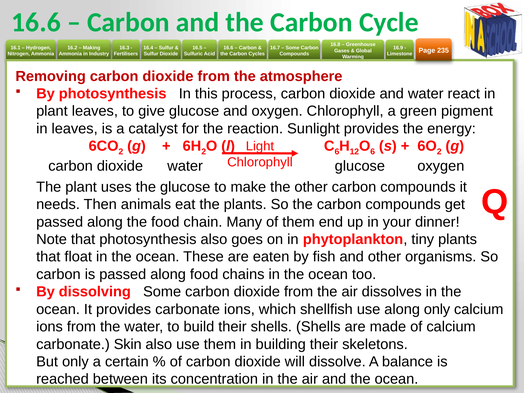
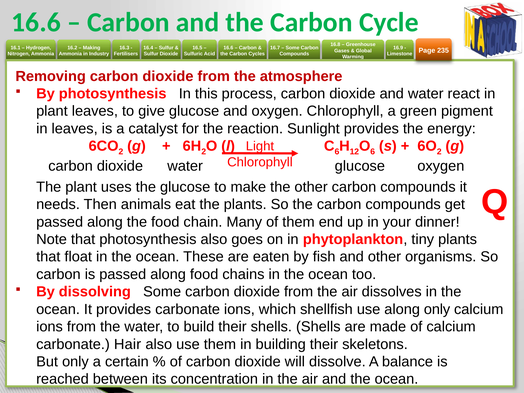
Skin: Skin -> Hair
